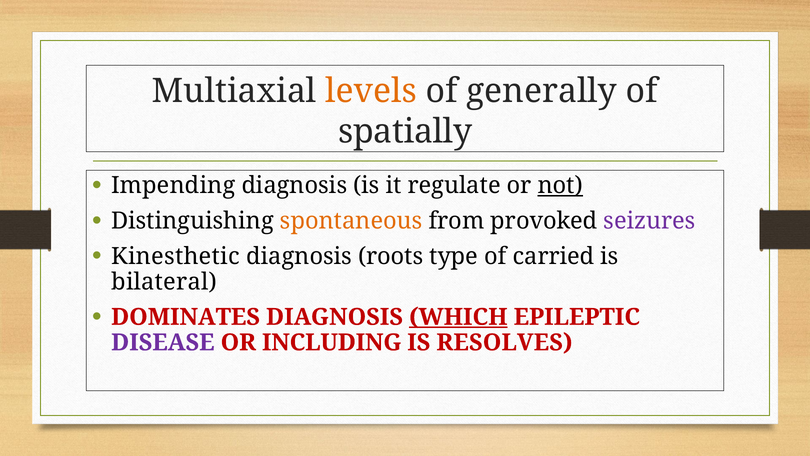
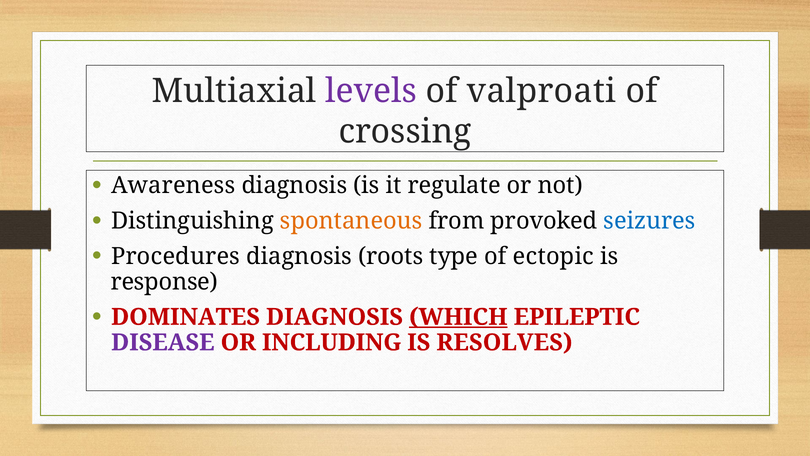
levels colour: orange -> purple
generally: generally -> valproati
spatially: spatially -> crossing
Impending: Impending -> Awareness
not underline: present -> none
seizures colour: purple -> blue
Kinesthetic: Kinesthetic -> Procedures
carried: carried -> ectopic
bilateral: bilateral -> response
